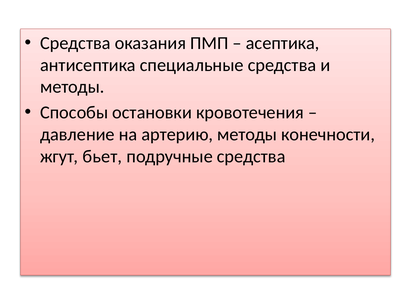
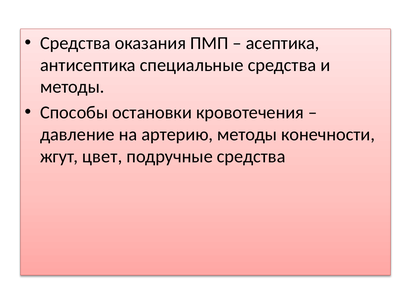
бьет: бьет -> цвет
